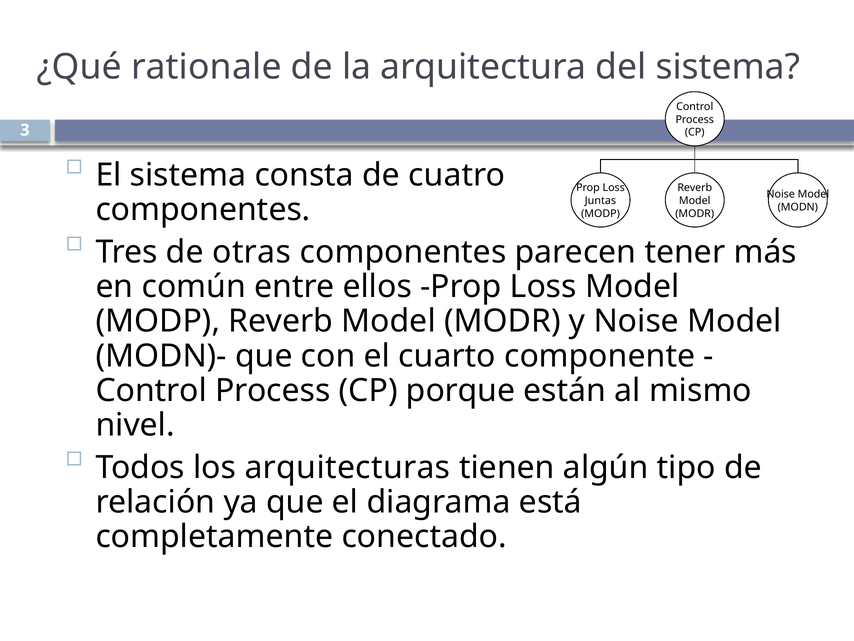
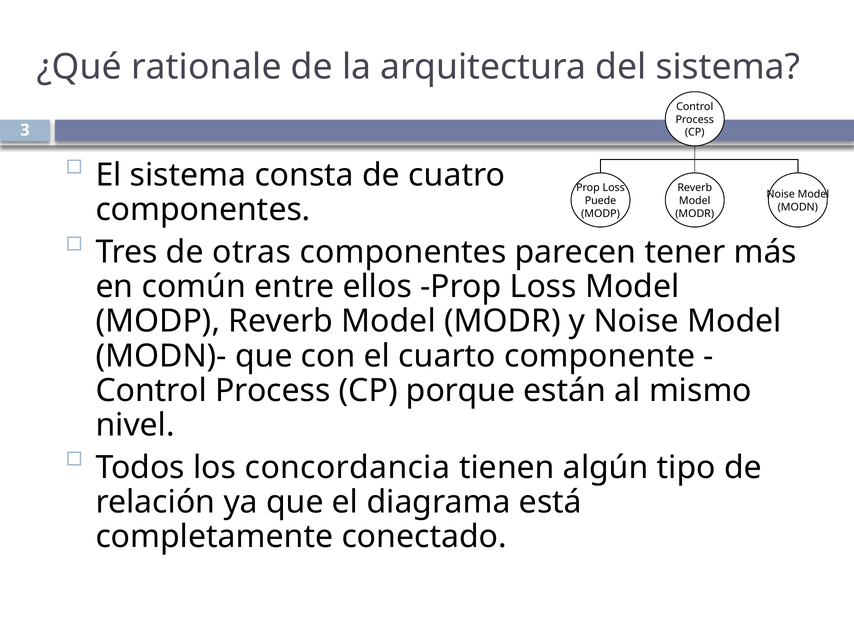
Juntas: Juntas -> Puede
arquitecturas: arquitecturas -> concordancia
